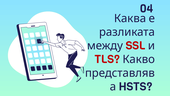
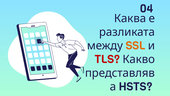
SSL colour: red -> orange
